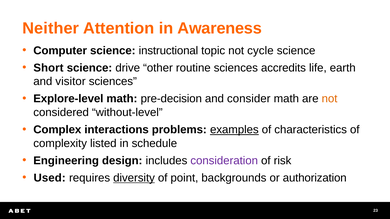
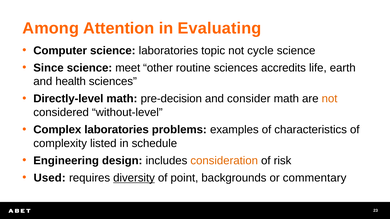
Neither: Neither -> Among
Awareness: Awareness -> Evaluating
science instructional: instructional -> laboratories
Short: Short -> Since
drive: drive -> meet
visitor: visitor -> health
Explore-level: Explore-level -> Directly-level
Complex interactions: interactions -> laboratories
examples underline: present -> none
consideration colour: purple -> orange
authorization: authorization -> commentary
